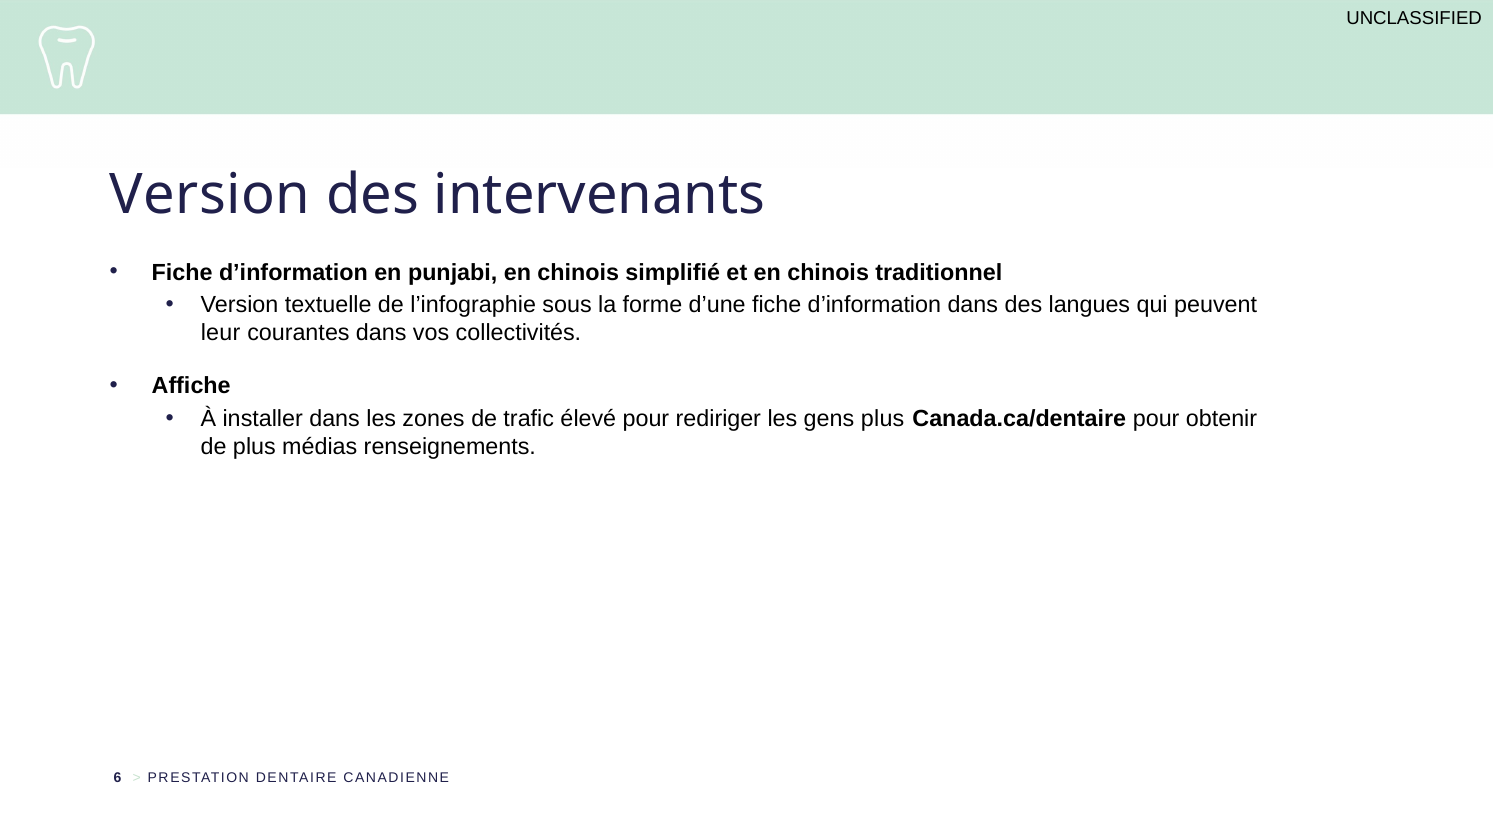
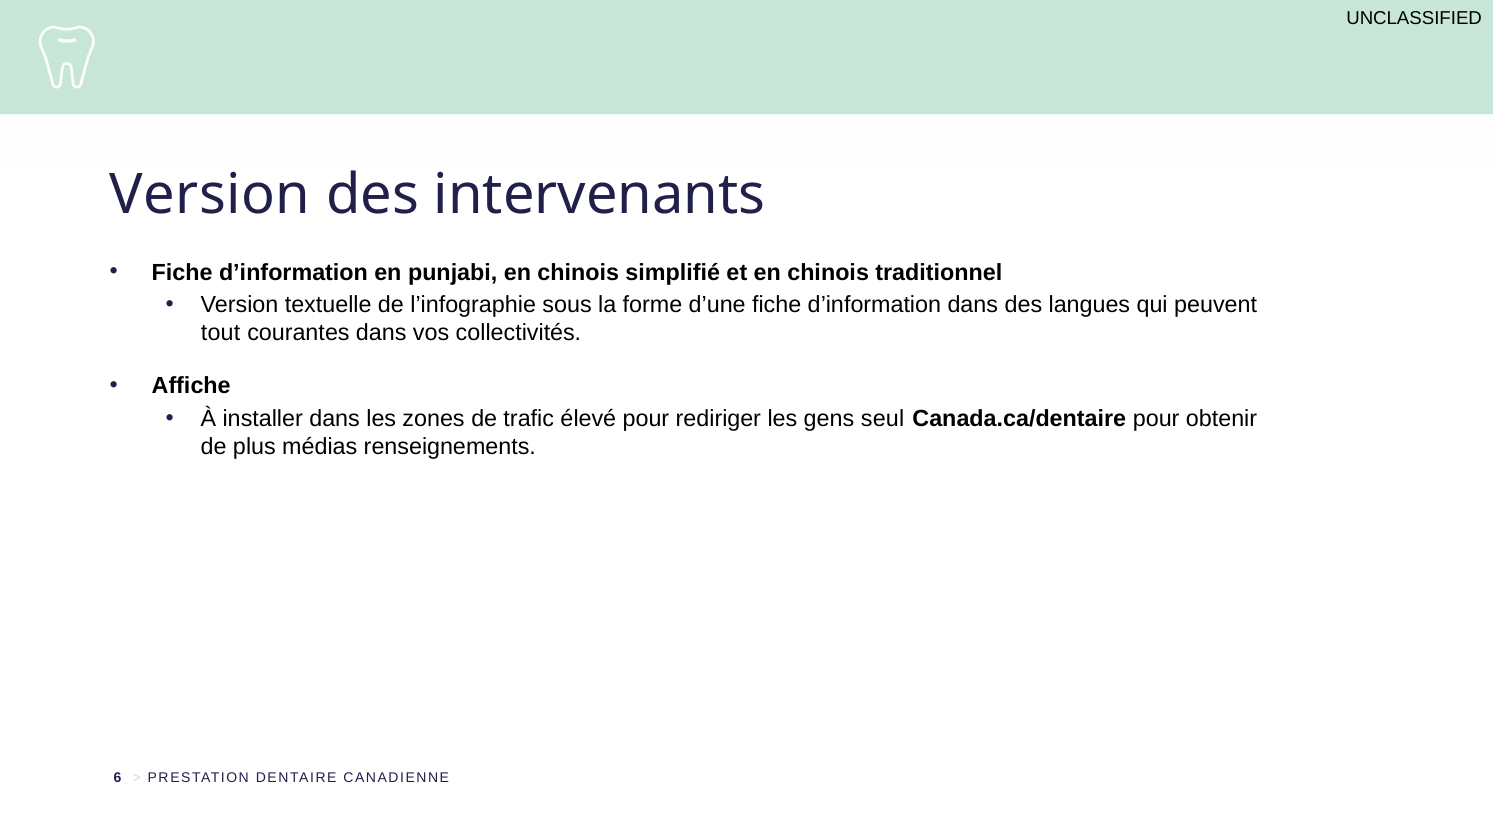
leur: leur -> tout
gens plus: plus -> seul
